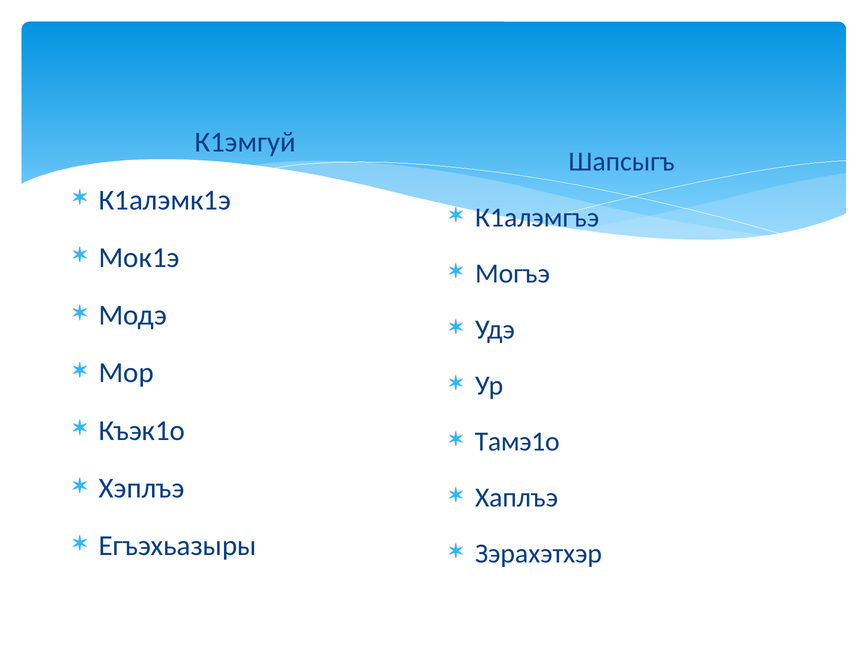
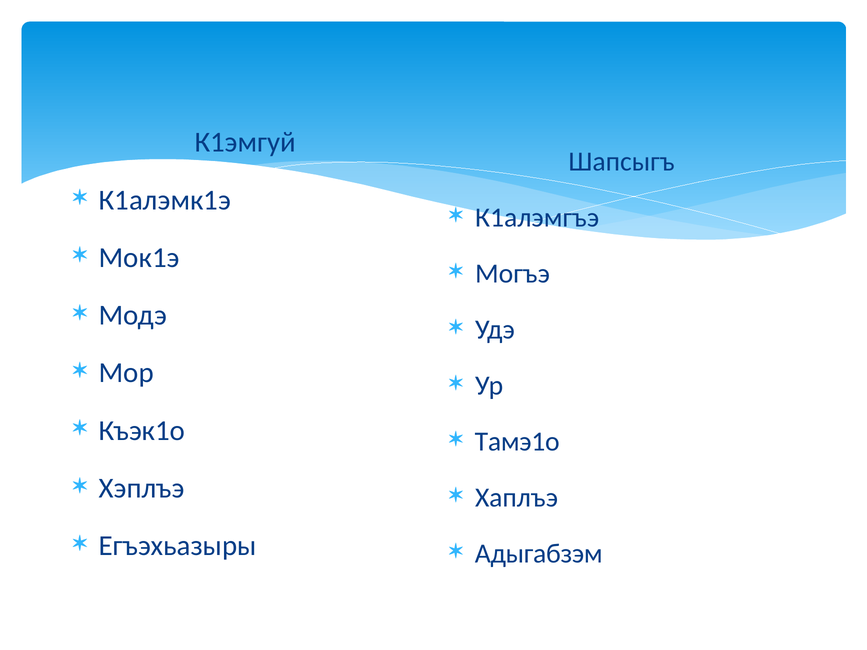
Зэрахэтхэр: Зэрахэтхэр -> Адыгабзэм
